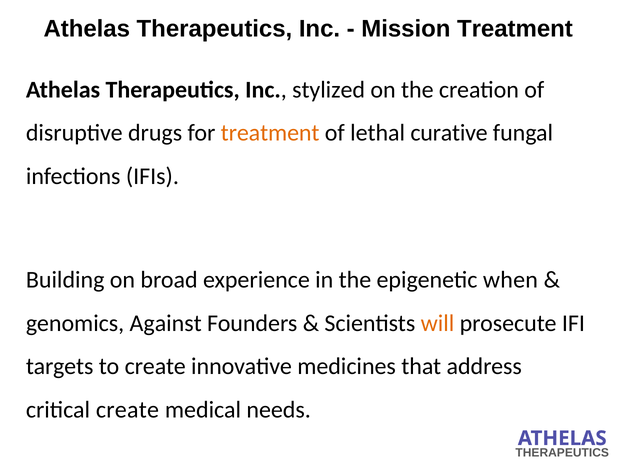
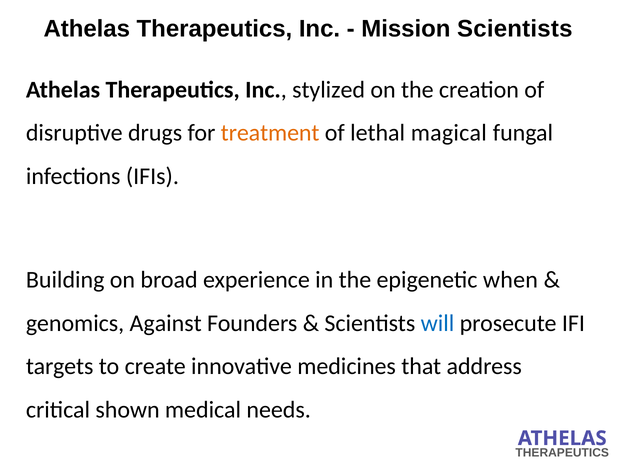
Mission Treatment: Treatment -> Scientists
curative: curative -> magical
will colour: orange -> blue
critical create: create -> shown
